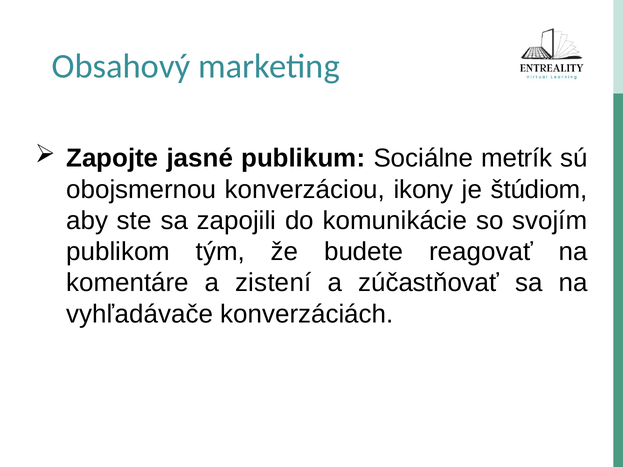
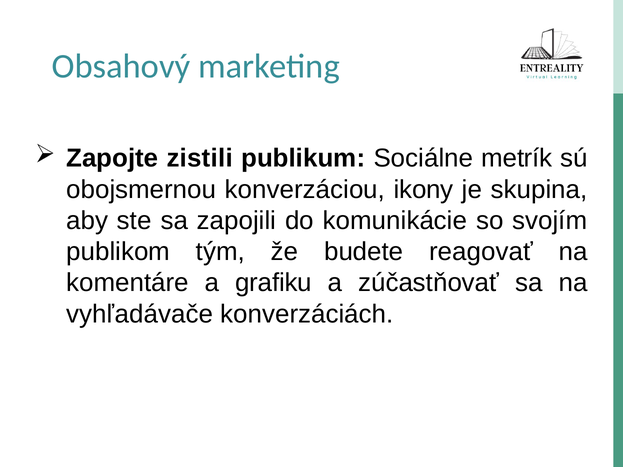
jasné: jasné -> zistili
štúdiom: štúdiom -> skupina
zistení: zistení -> grafiku
